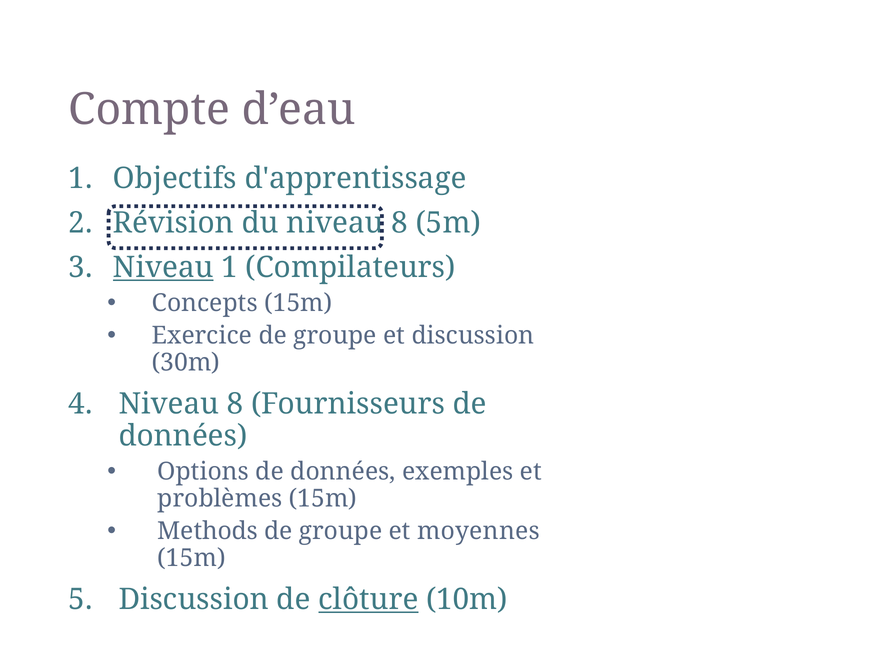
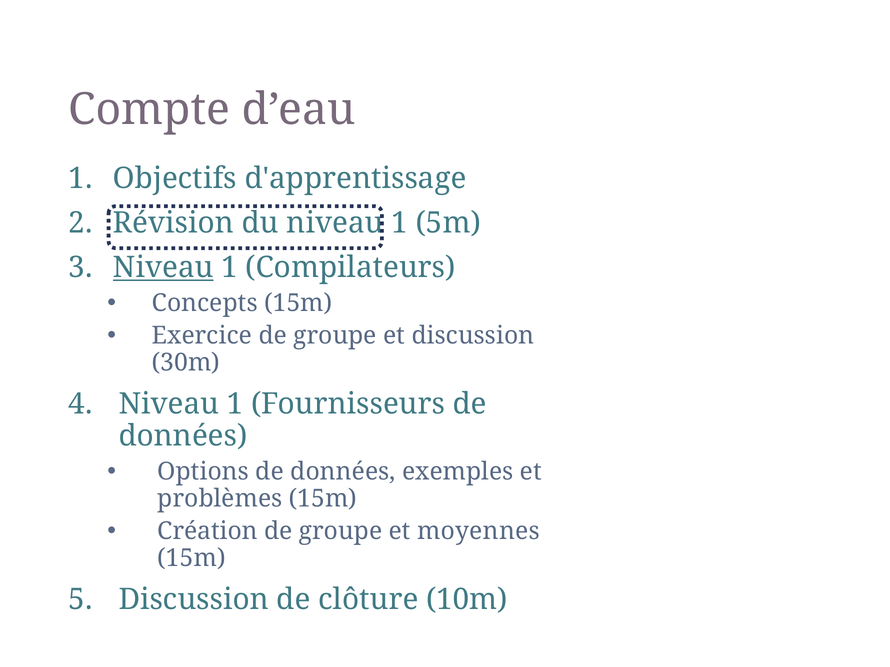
du niveau 8: 8 -> 1
4 Niveau 8: 8 -> 1
Methods: Methods -> Création
clôture underline: present -> none
